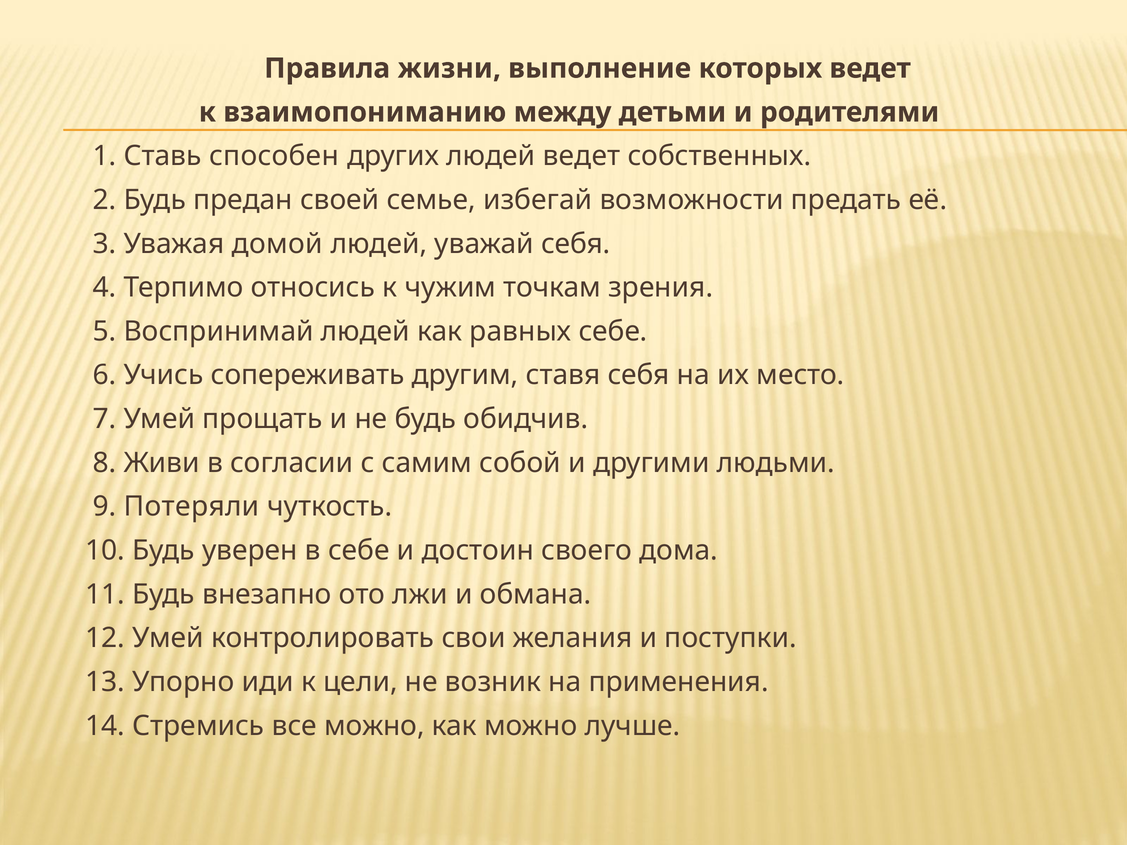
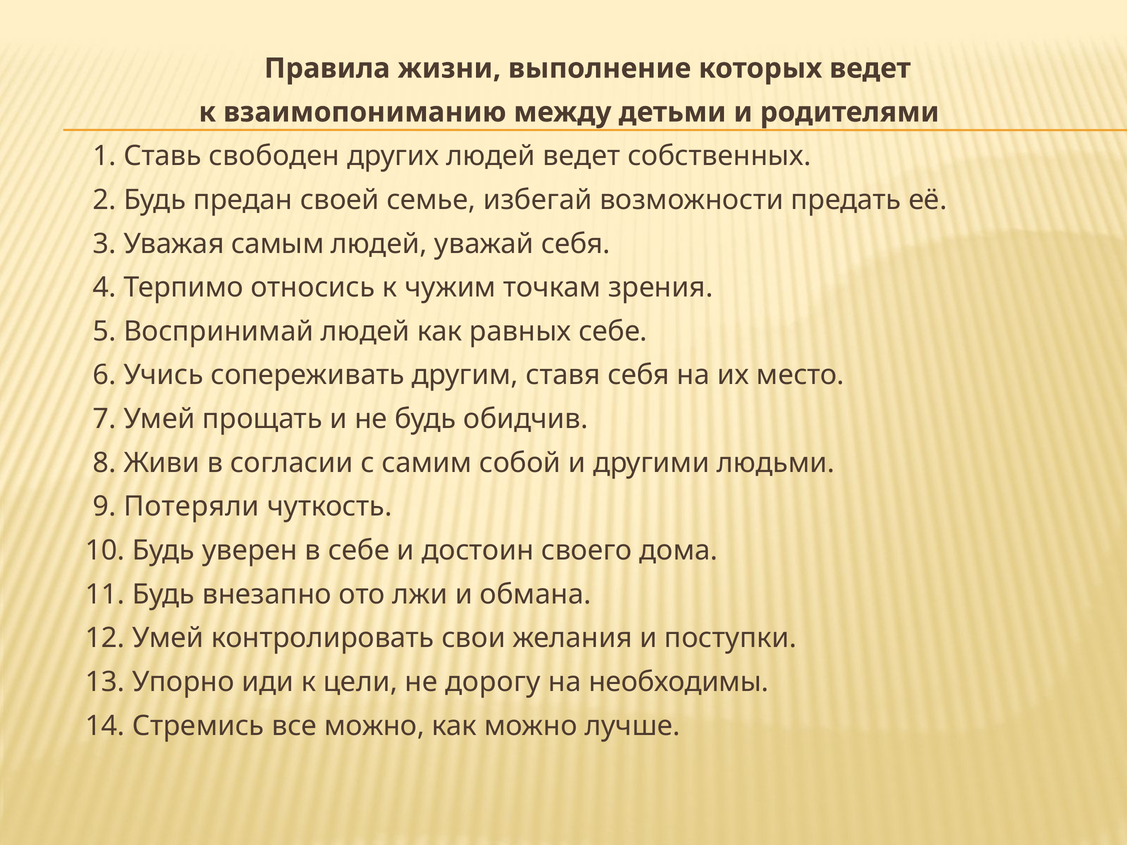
способен: способен -> свободен
домой: домой -> самым
возник: возник -> дорогу
применения: применения -> необходимы
